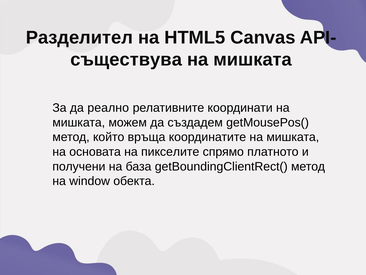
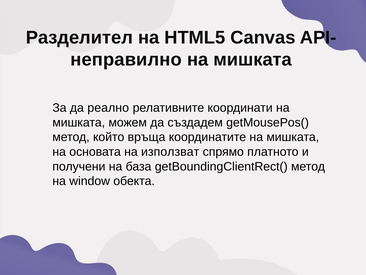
съществува: съществува -> неправилно
пикселите: пикселите -> използват
